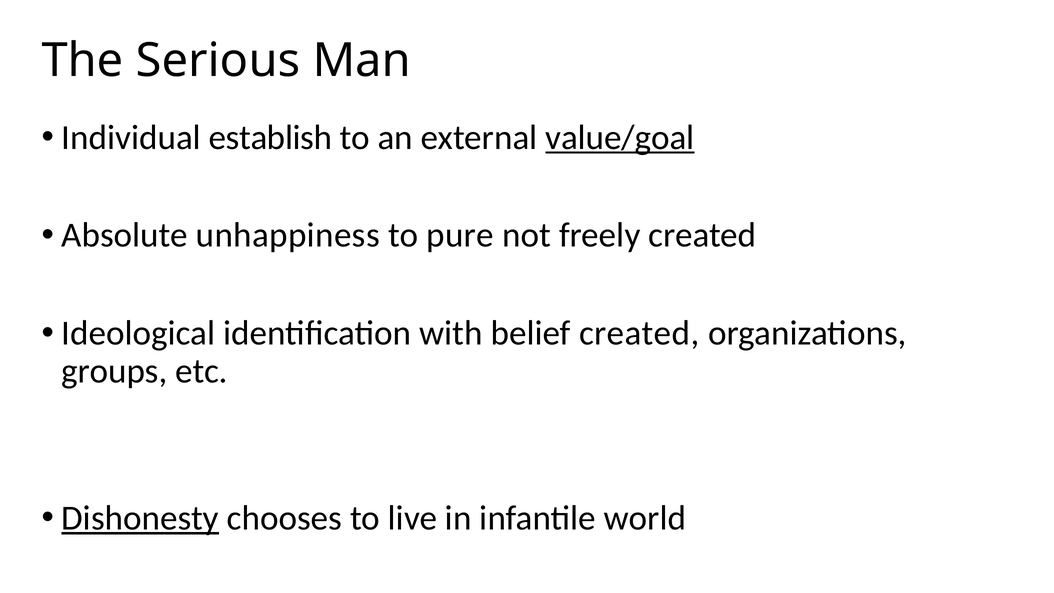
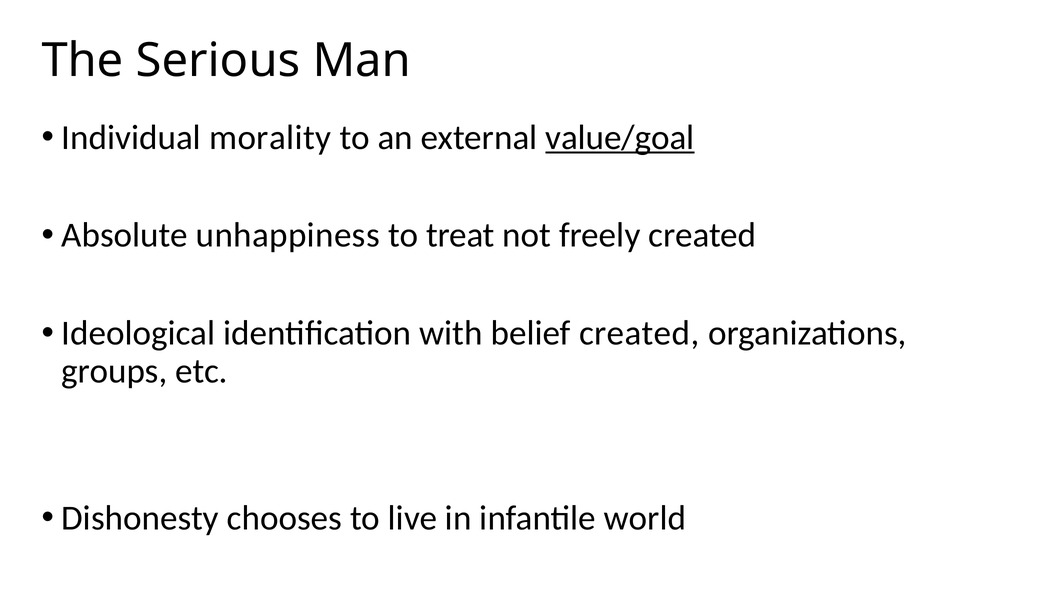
establish: establish -> morality
pure: pure -> treat
Dishonesty underline: present -> none
